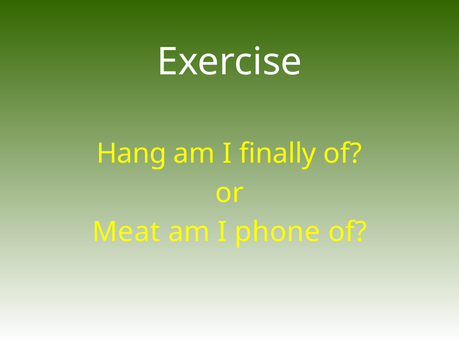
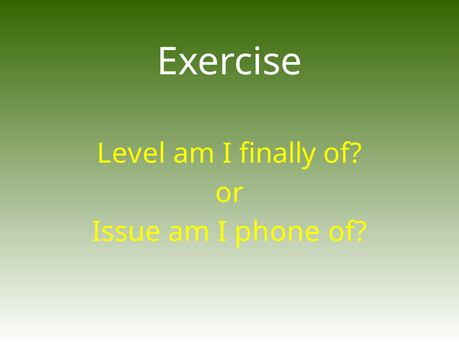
Hang: Hang -> Level
Meat: Meat -> Issue
